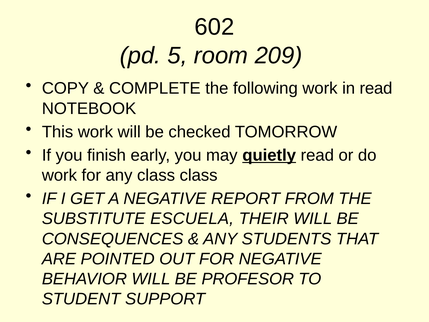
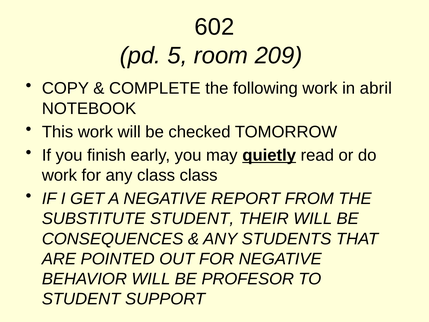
in read: read -> abril
SUBSTITUTE ESCUELA: ESCUELA -> STUDENT
